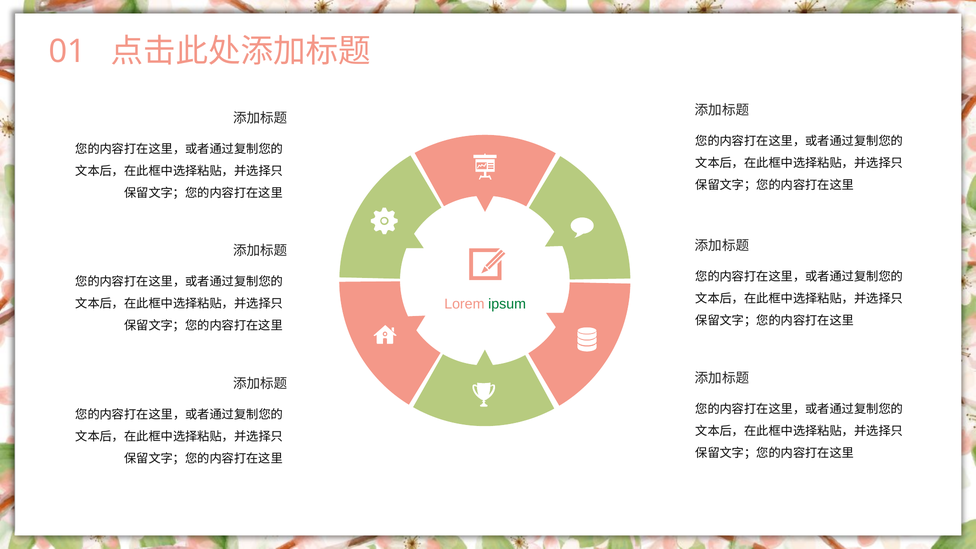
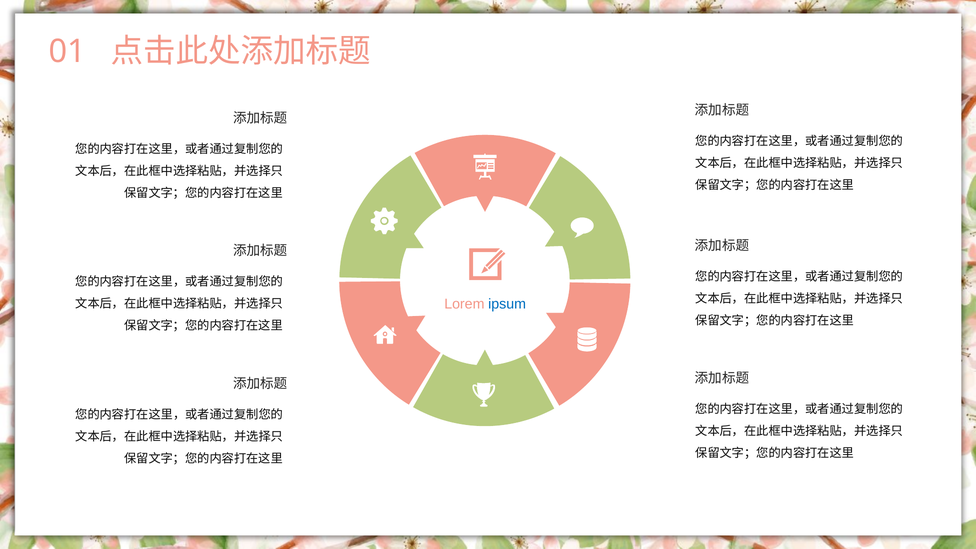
ipsum colour: green -> blue
